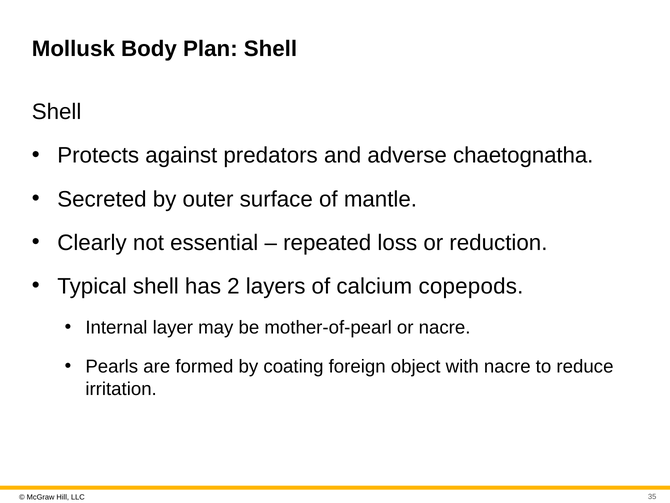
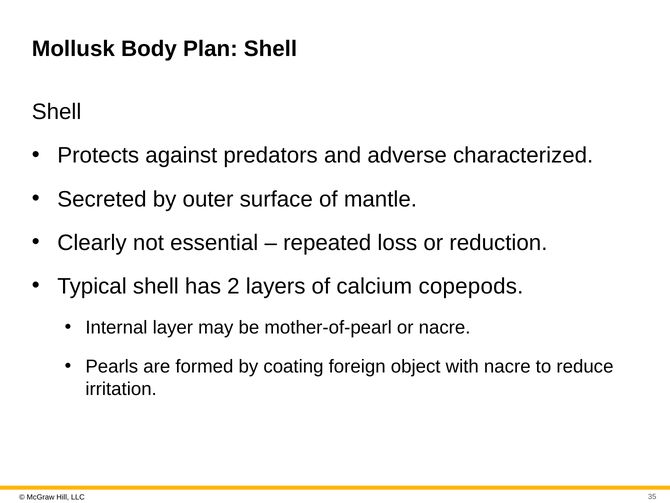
chaetognatha: chaetognatha -> characterized
